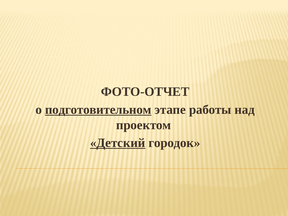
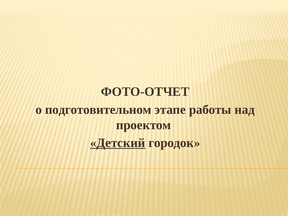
подготовительном underline: present -> none
